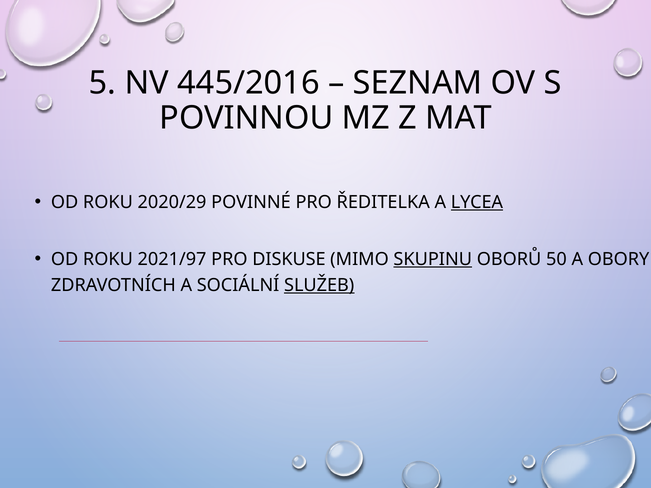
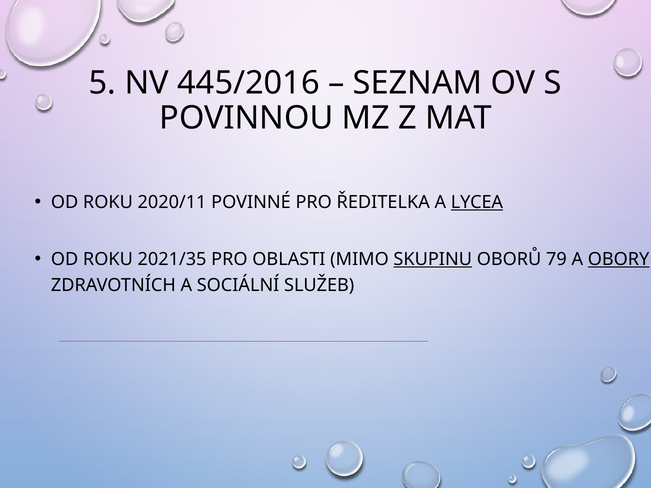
2020/29: 2020/29 -> 2020/11
2021/97: 2021/97 -> 2021/35
DISKUSE: DISKUSE -> OBLASTI
50: 50 -> 79
OBORY underline: none -> present
SLUŽEB underline: present -> none
